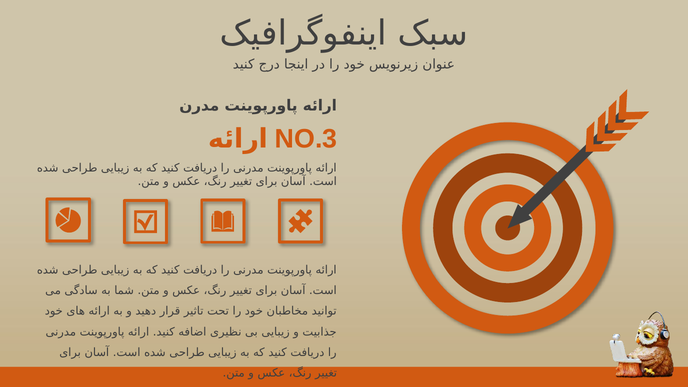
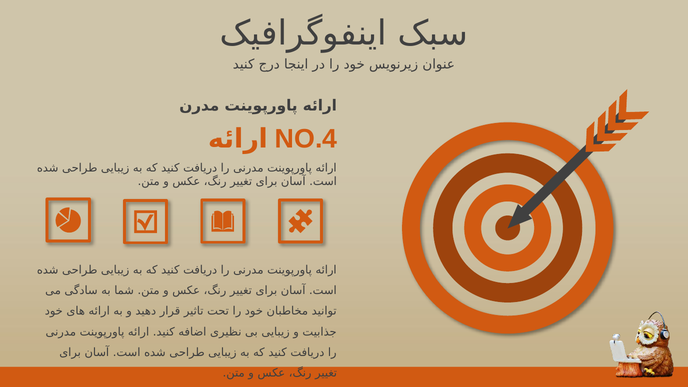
NO.3: NO.3 -> NO.4
